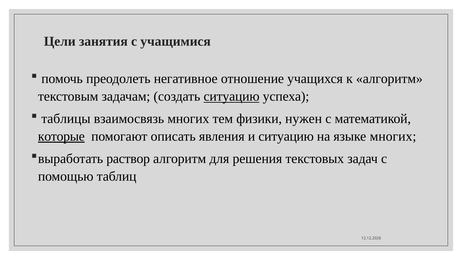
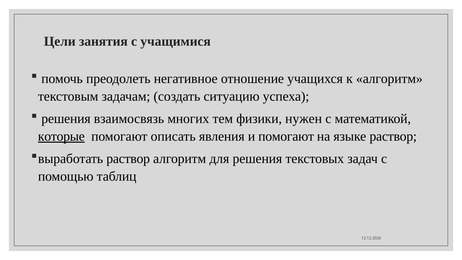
ситуацию at (232, 96) underline: present -> none
таблицы at (66, 119): таблицы -> решения
и ситуацию: ситуацию -> помогают
языке многих: многих -> раствор
